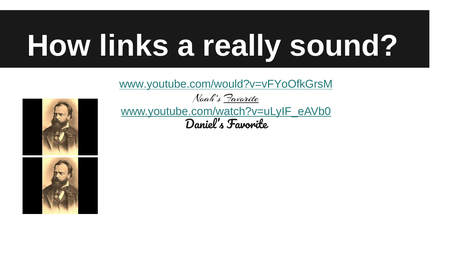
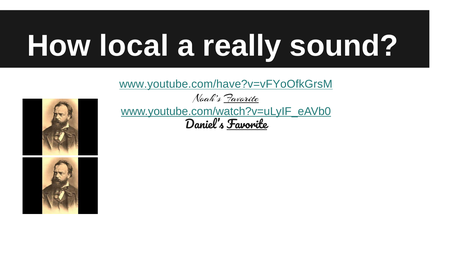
links: links -> local
www.youtube.com/would?v=vFYoOfkGrsM: www.youtube.com/would?v=vFYoOfkGrsM -> www.youtube.com/have?v=vFYoOfkGrsM
Favorite at (247, 125) underline: none -> present
